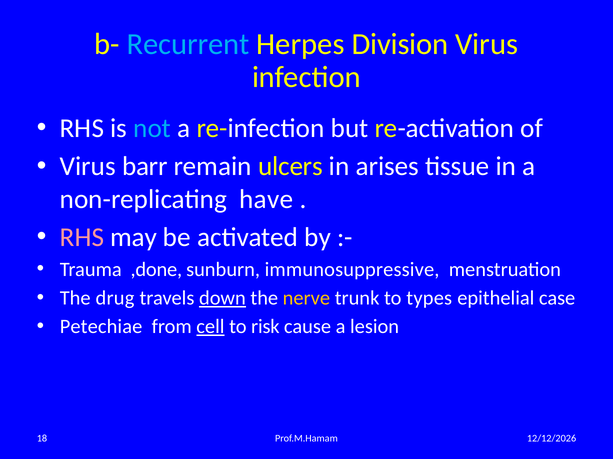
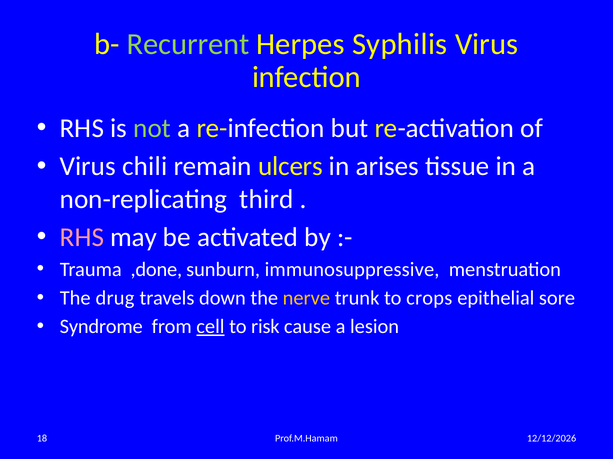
Recurrent colour: light blue -> light green
Division: Division -> Syphilis
not colour: light blue -> light green
barr: barr -> chili
have: have -> third
down underline: present -> none
types: types -> crops
case: case -> sore
Petechiae: Petechiae -> Syndrome
